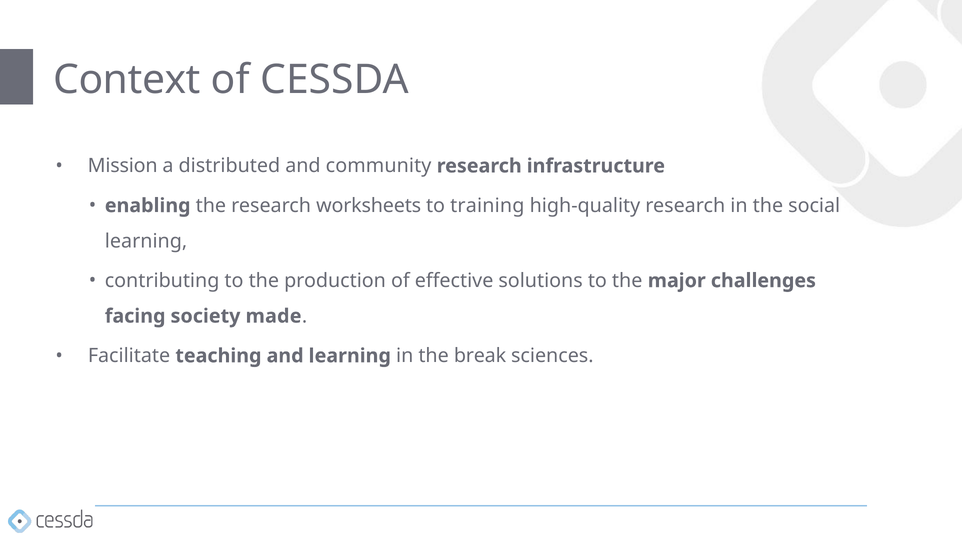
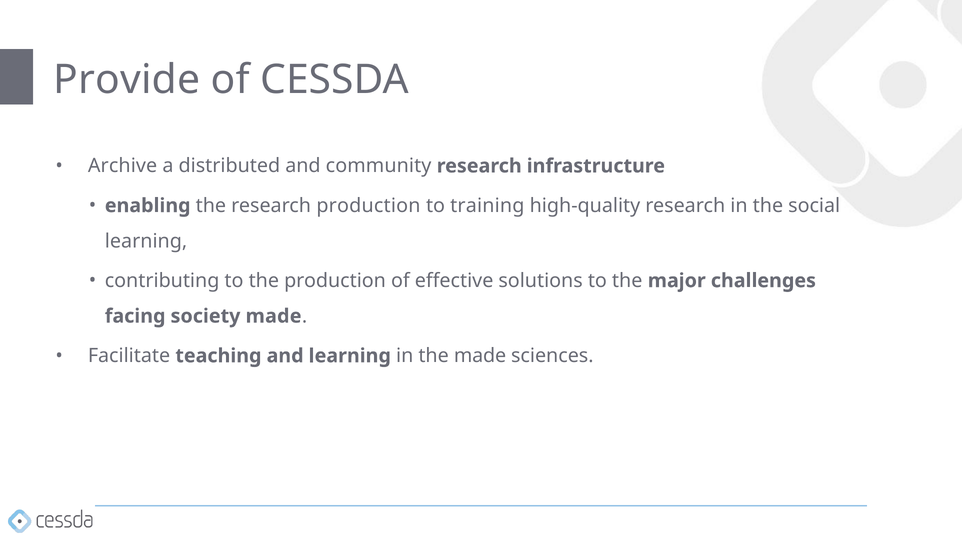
Context: Context -> Provide
Mission: Mission -> Archive
research worksheets: worksheets -> production
the break: break -> made
